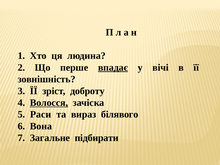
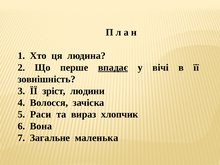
доброту: доброту -> людини
Волосся underline: present -> none
білявого: білявого -> хлопчик
підбирати: підбирати -> маленька
